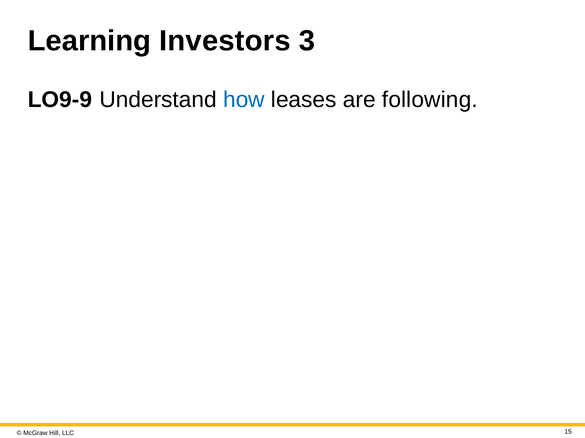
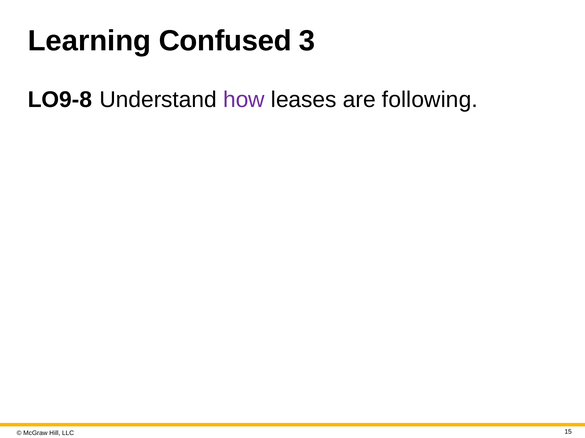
Investors: Investors -> Confused
LO9-9: LO9-9 -> LO9-8
how colour: blue -> purple
